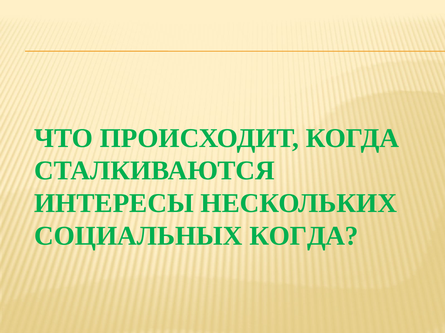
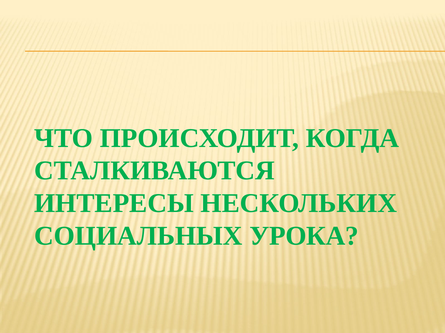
СОЦИАЛЬНЫХ КОГДА: КОГДА -> УРОКА
